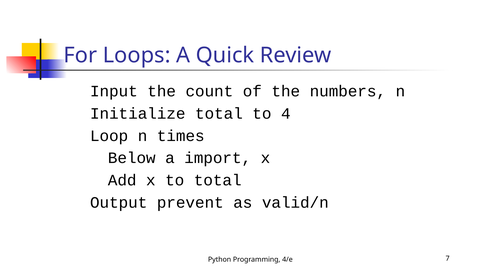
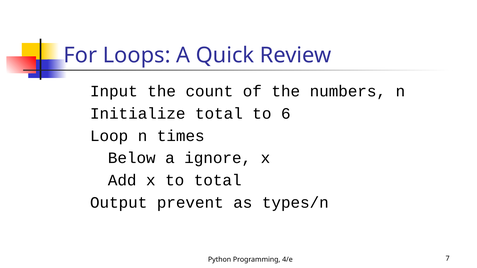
4: 4 -> 6
import: import -> ignore
valid/n: valid/n -> types/n
